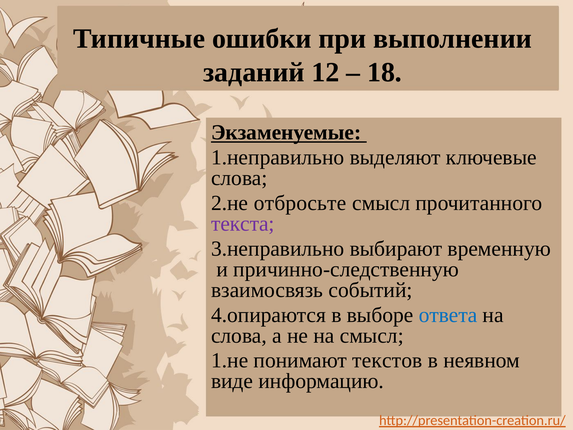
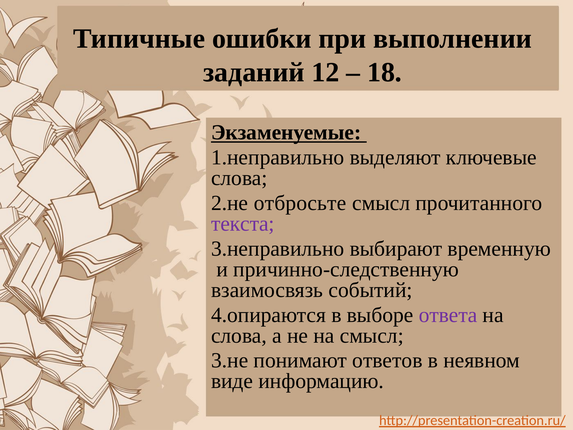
ответа colour: blue -> purple
1.не: 1.не -> 3.не
текстов: текстов -> ответов
